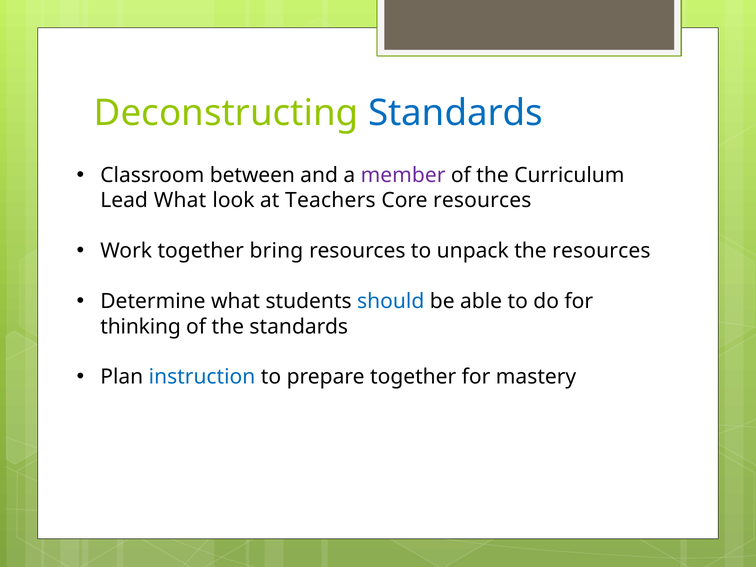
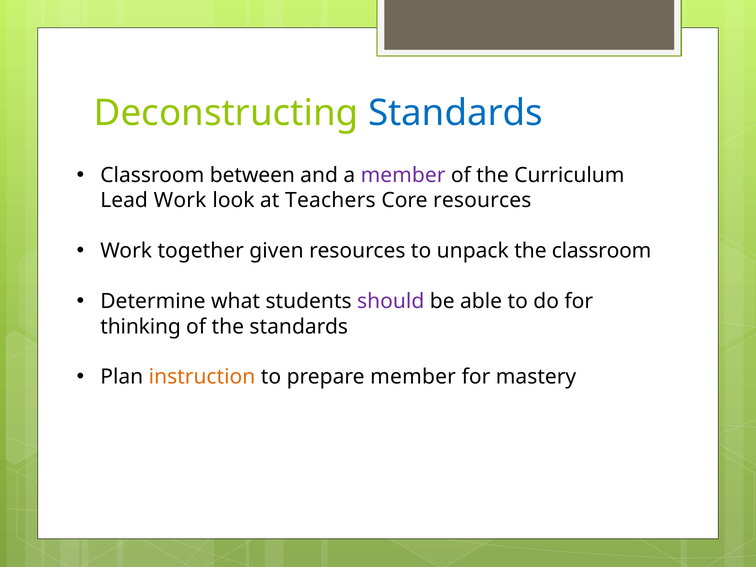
Lead What: What -> Work
bring: bring -> given
the resources: resources -> classroom
should colour: blue -> purple
instruction colour: blue -> orange
prepare together: together -> member
